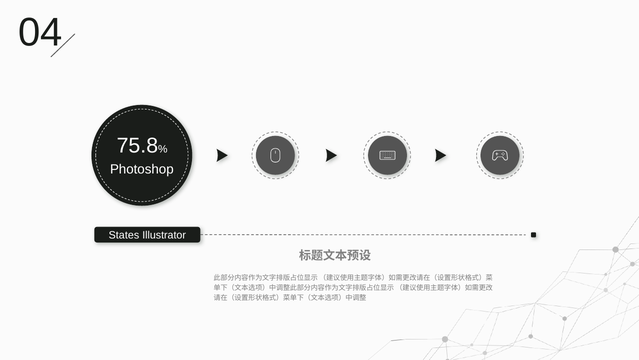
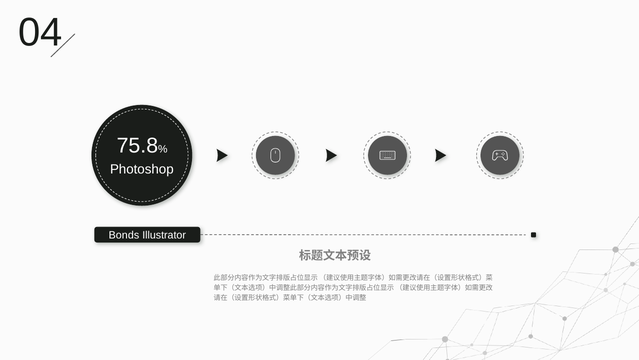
States: States -> Bonds
